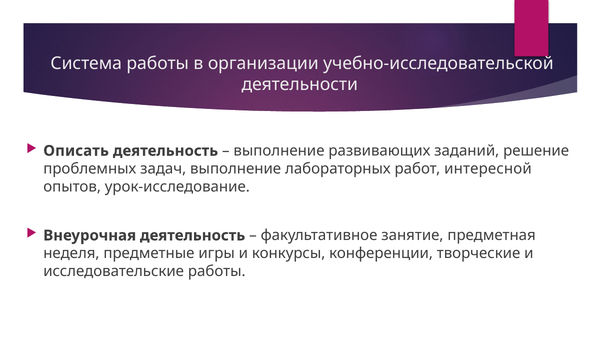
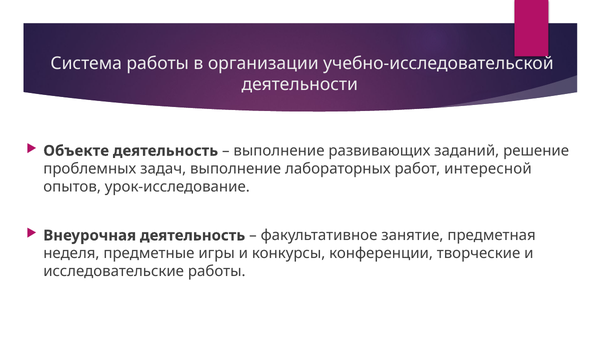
Описать: Описать -> Объекте
